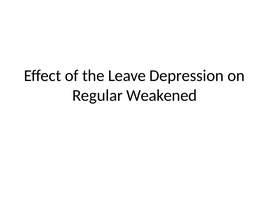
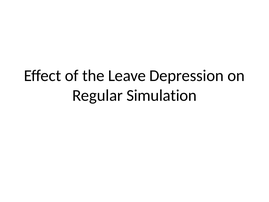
Weakened: Weakened -> Simulation
